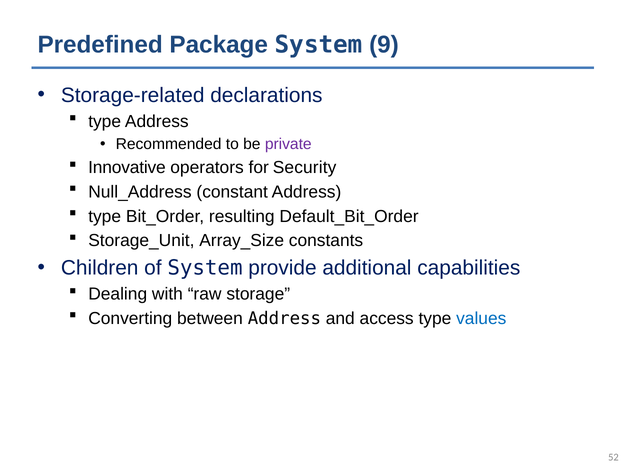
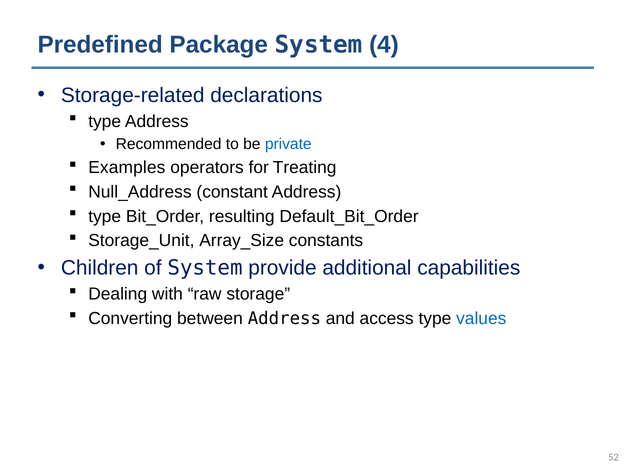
9: 9 -> 4
private colour: purple -> blue
Innovative: Innovative -> Examples
Security: Security -> Treating
